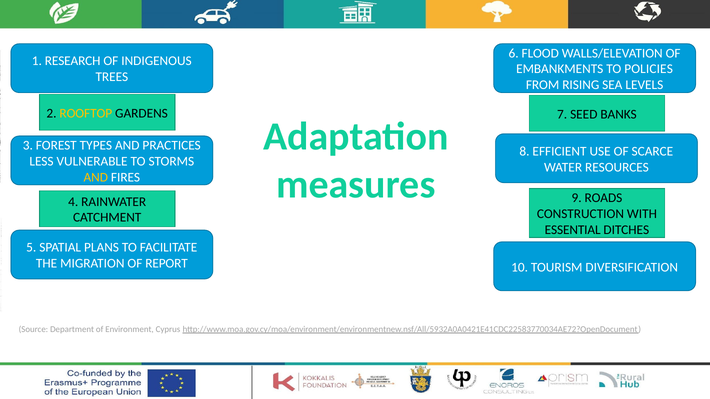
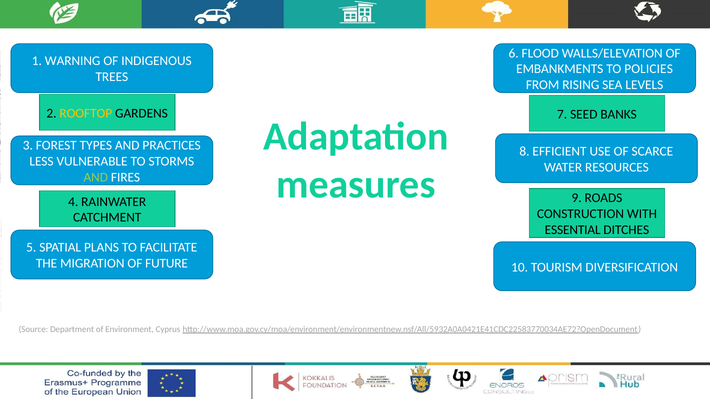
RESEARCH: RESEARCH -> WARNING
AND at (96, 177) colour: yellow -> light green
REPORT: REPORT -> FUTURE
